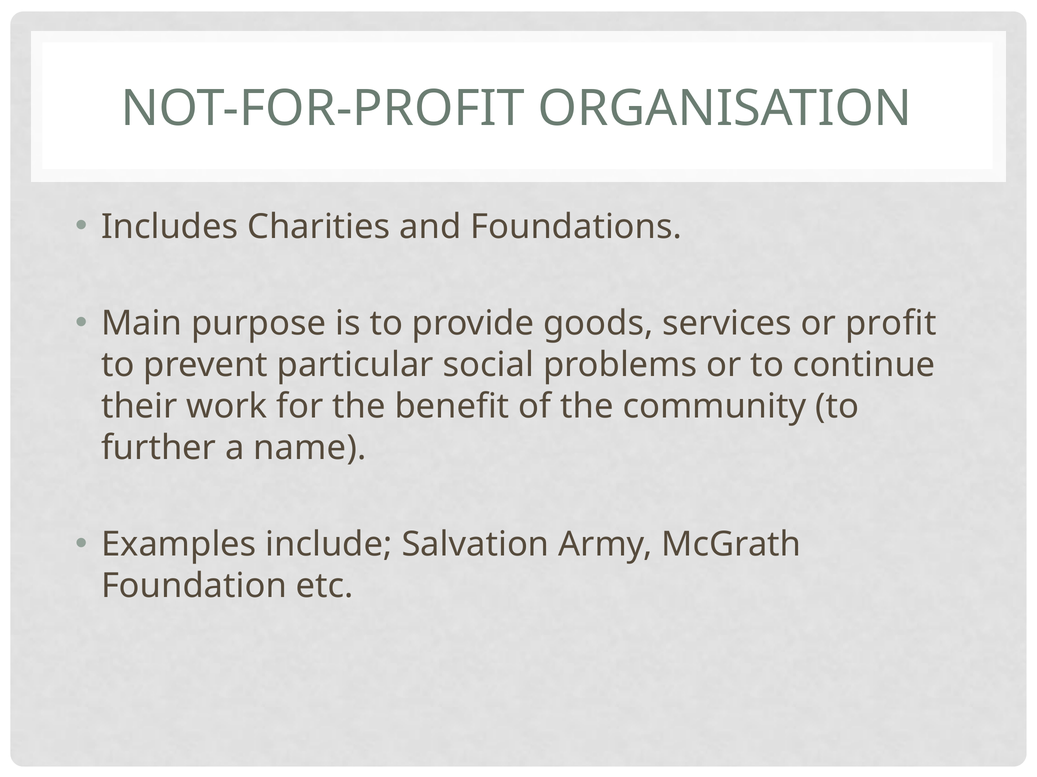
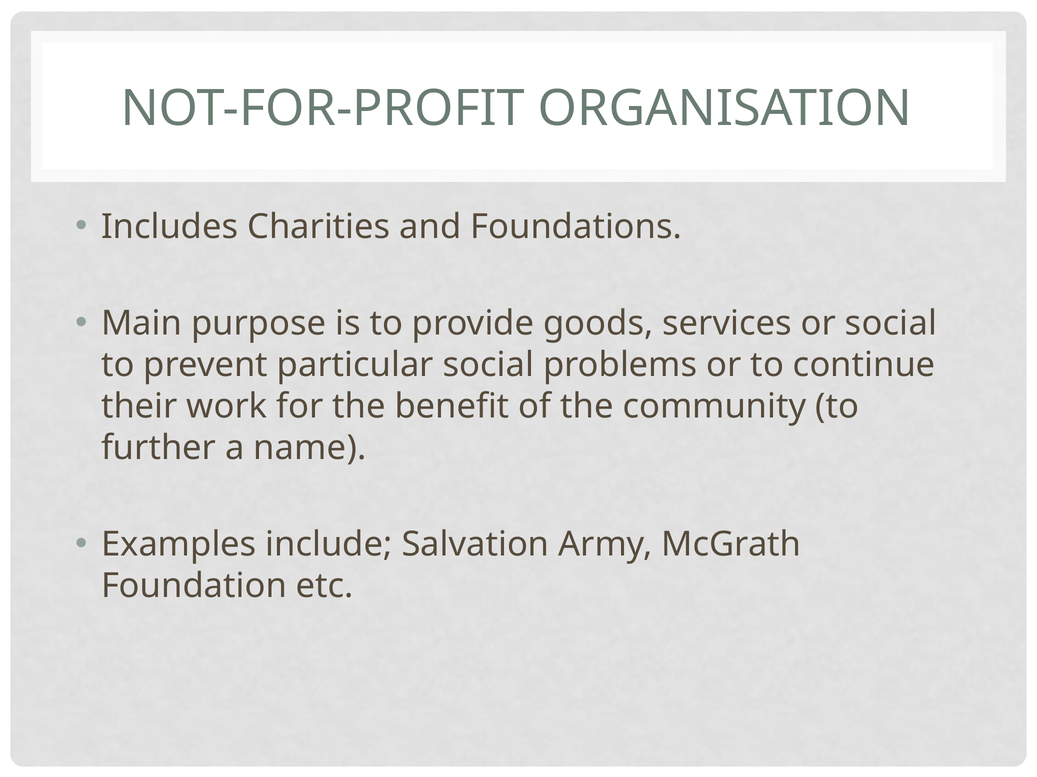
or profit: profit -> social
